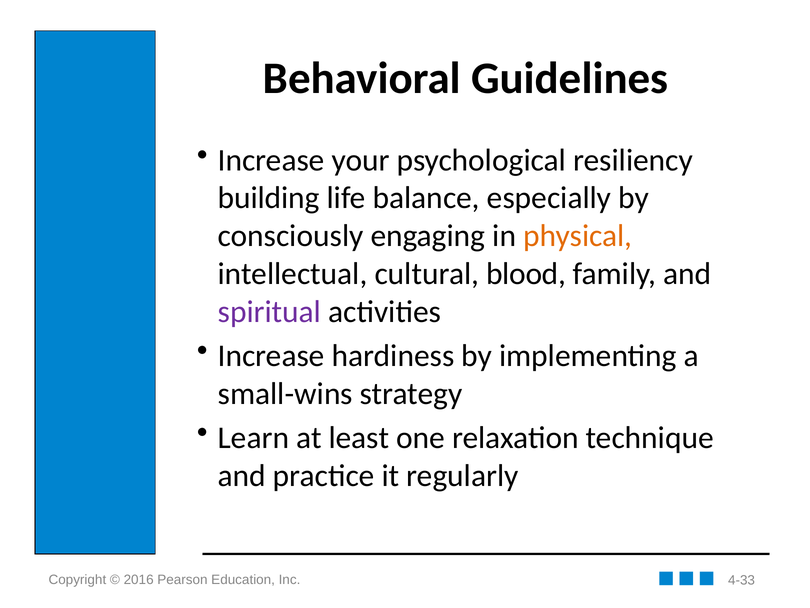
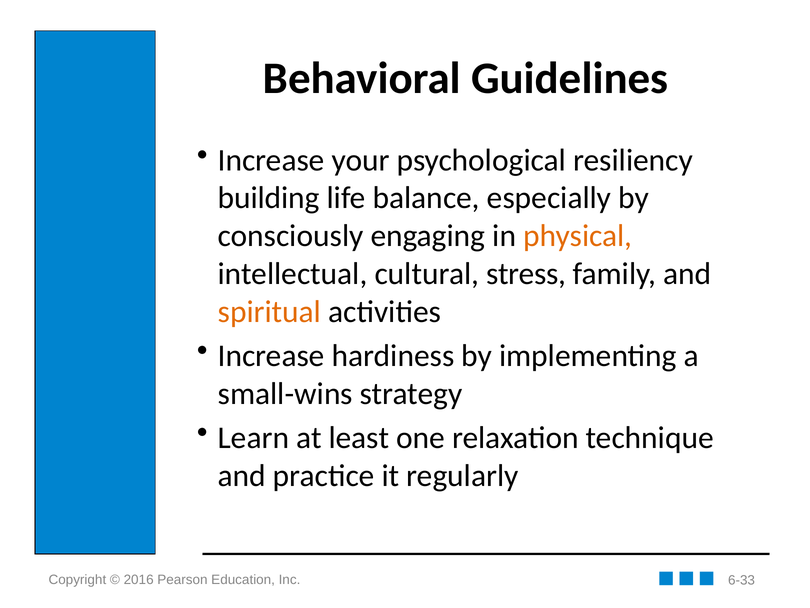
blood: blood -> stress
spiritual colour: purple -> orange
4-33: 4-33 -> 6-33
